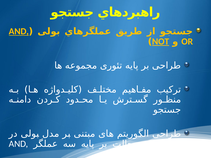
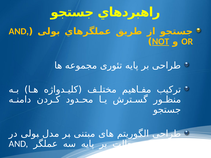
AND at (19, 31) underline: present -> none
